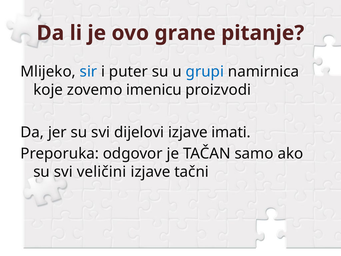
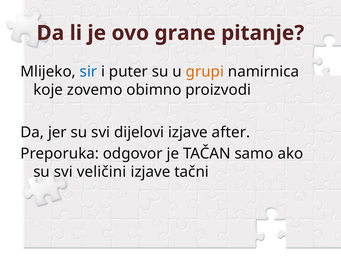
grupi colour: blue -> orange
imenicu: imenicu -> obimno
imati: imati -> after
